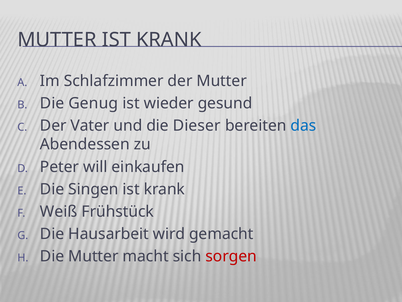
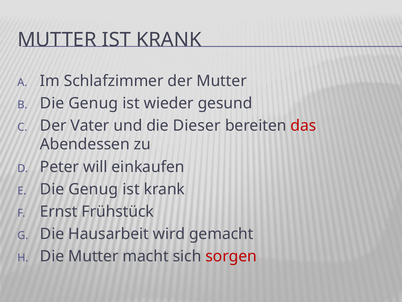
das colour: blue -> red
Singen at (93, 189): Singen -> Genug
Weiß: Weiß -> Ernst
